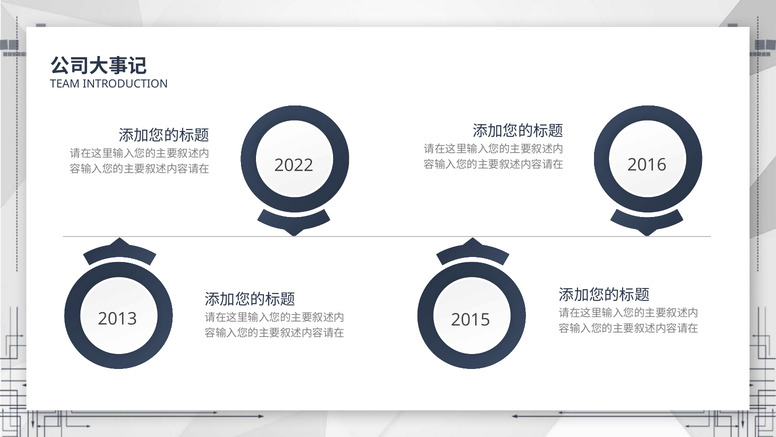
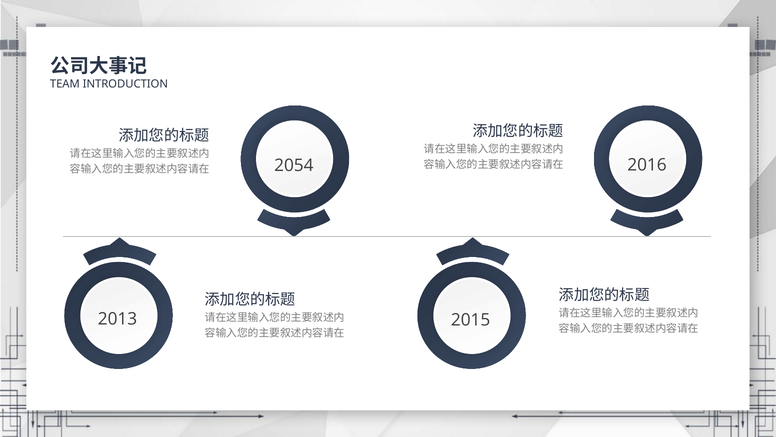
2022: 2022 -> 2054
